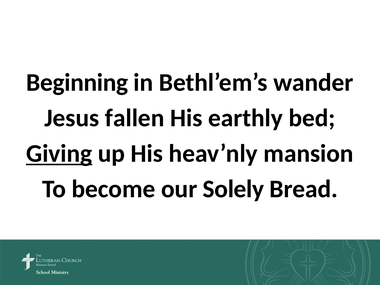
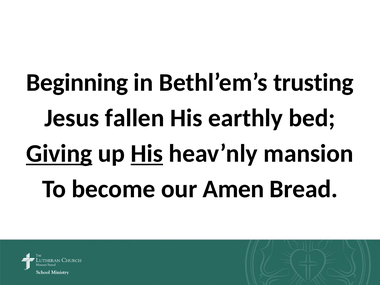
wander: wander -> trusting
His at (147, 154) underline: none -> present
Solely: Solely -> Amen
